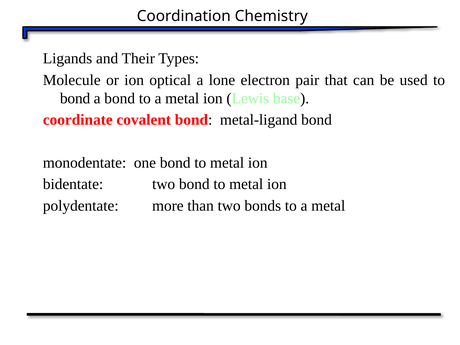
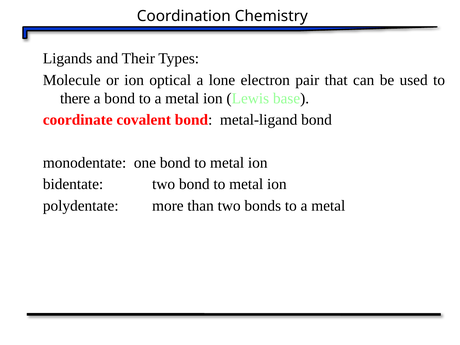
bond at (75, 98): bond -> there
